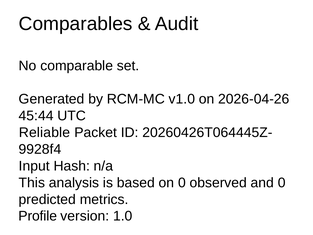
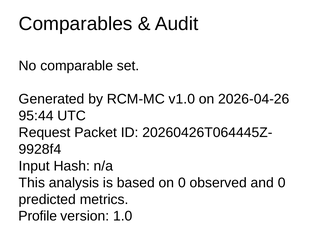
45:44: 45:44 -> 95:44
Reliable: Reliable -> Request
